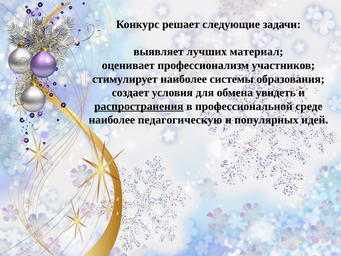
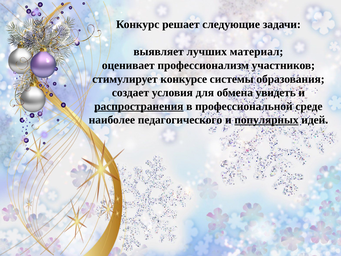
стимулирует наиболее: наиболее -> конкурсе
педагогическую: педагогическую -> педагогического
популярных underline: none -> present
